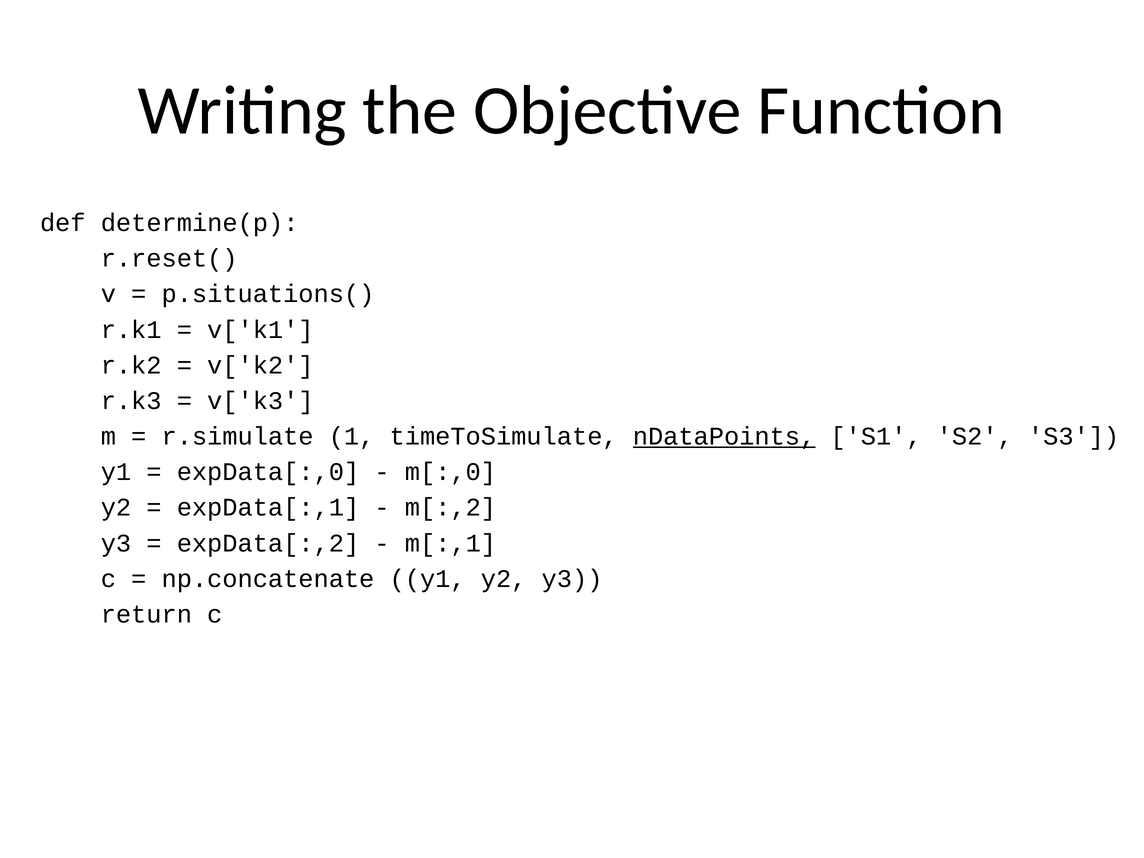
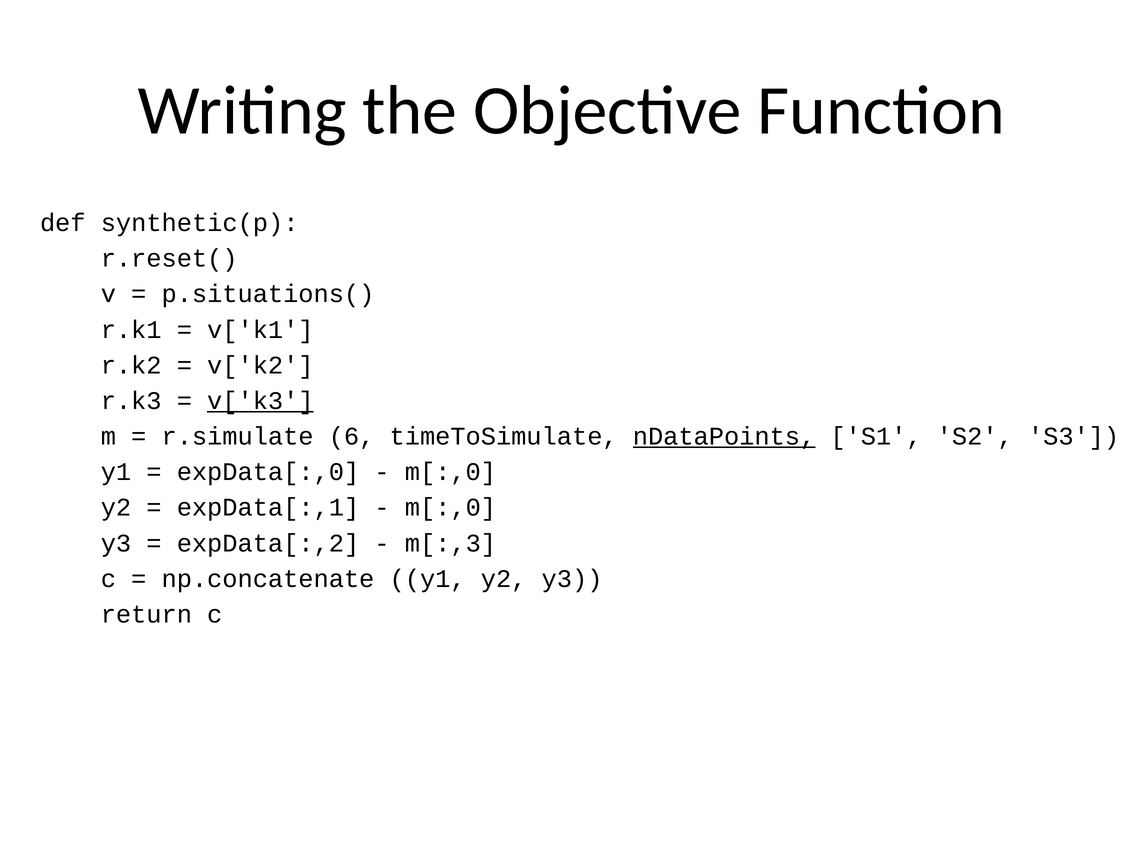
determine(p: determine(p -> synthetic(p
v['k3 underline: none -> present
1: 1 -> 6
m[:,2 at (450, 508): m[:,2 -> m[:,0
m[:,1: m[:,1 -> m[:,3
